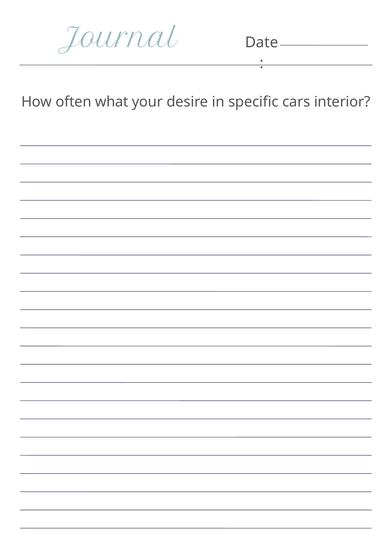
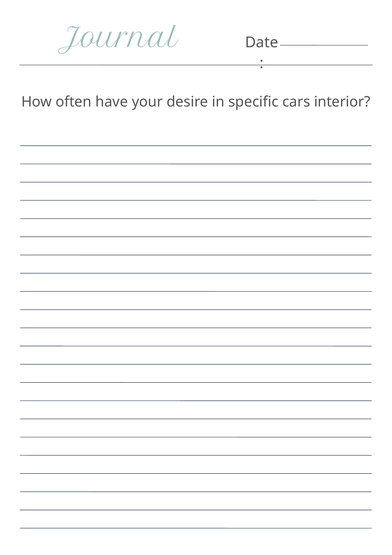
what: what -> have
